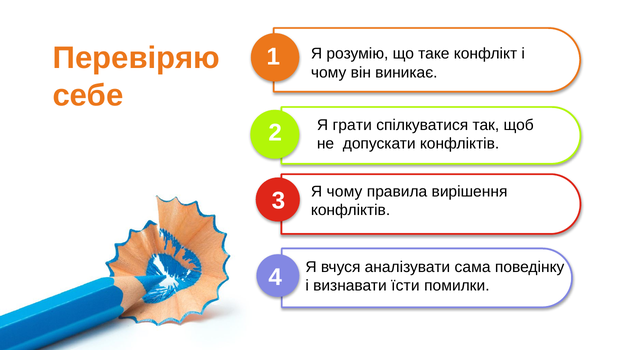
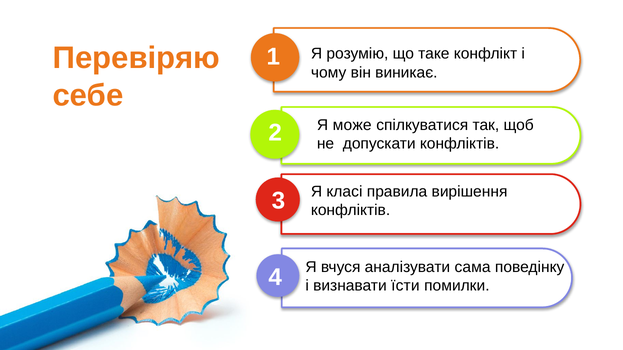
грати: грати -> може
Я чому: чому -> класі
